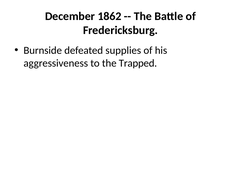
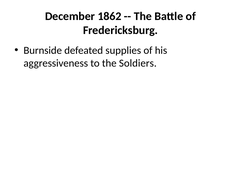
Trapped: Trapped -> Soldiers
